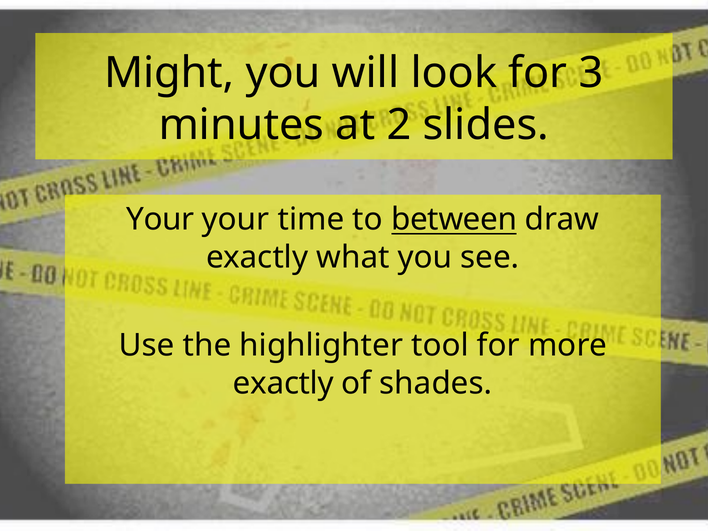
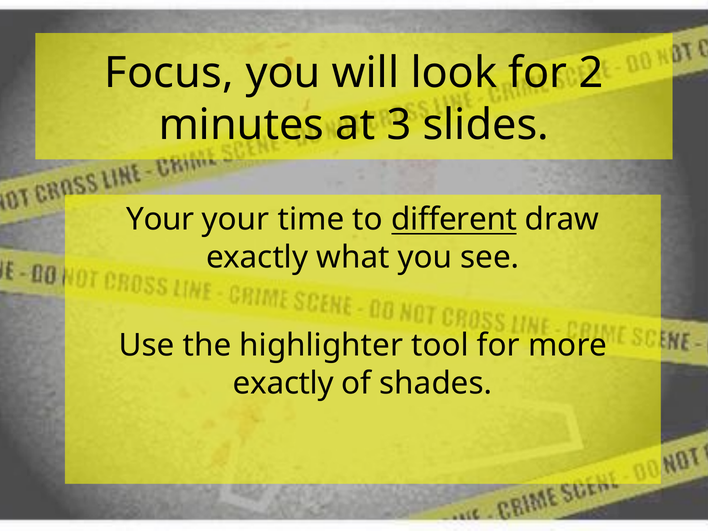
Might: Might -> Focus
3: 3 -> 2
2: 2 -> 3
between: between -> different
